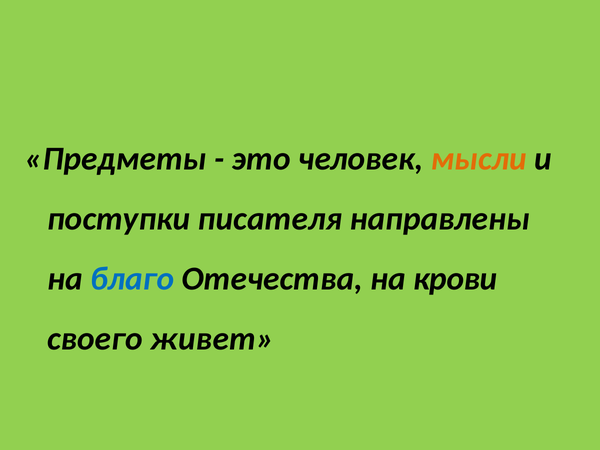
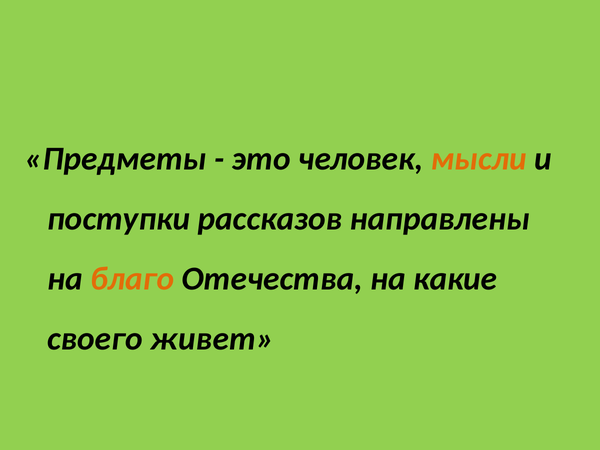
писателя: писателя -> рассказов
благо colour: blue -> orange
крови: крови -> какие
